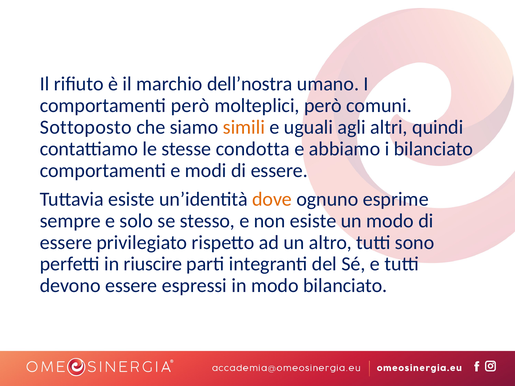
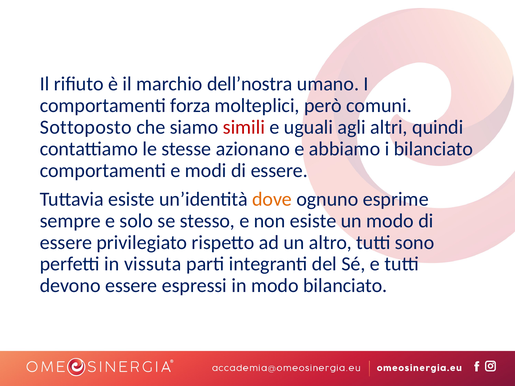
comportamenti però: però -> forza
simili colour: orange -> red
condotta: condotta -> azionano
riuscire: riuscire -> vissuta
